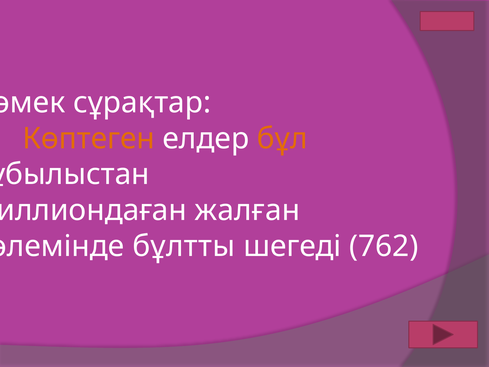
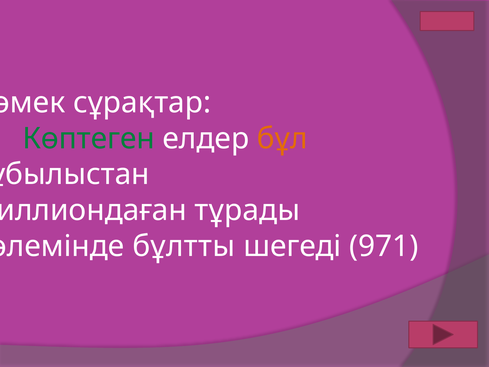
Көптеген colour: orange -> green
жалған: жалған -> тұрады
762: 762 -> 971
